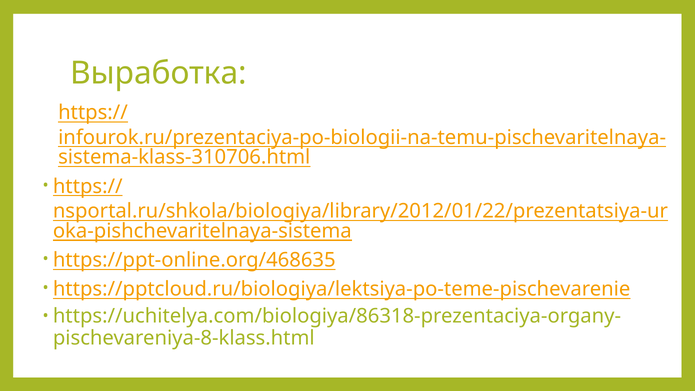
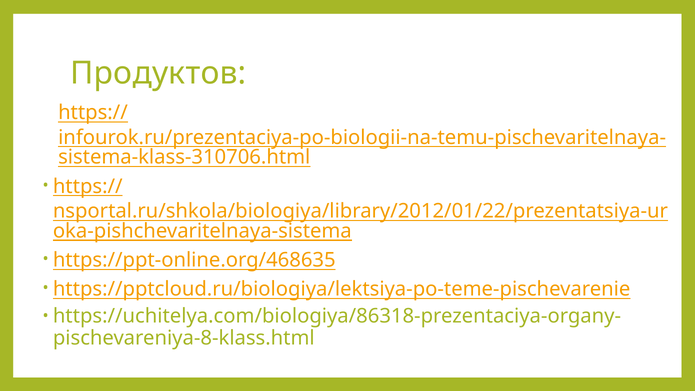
Выработка: Выработка -> Продуктов
